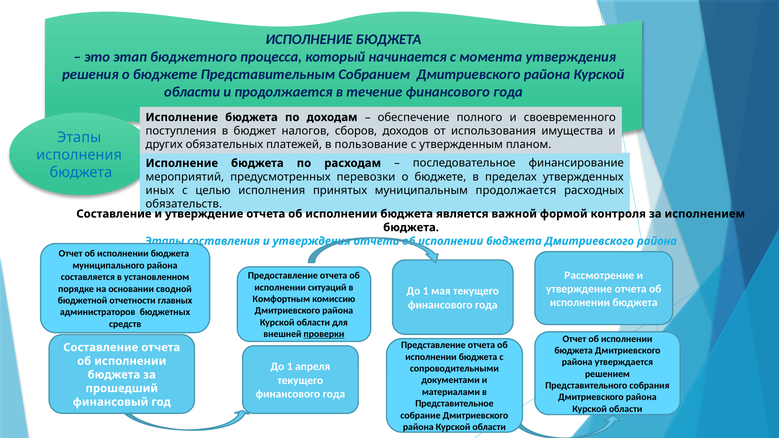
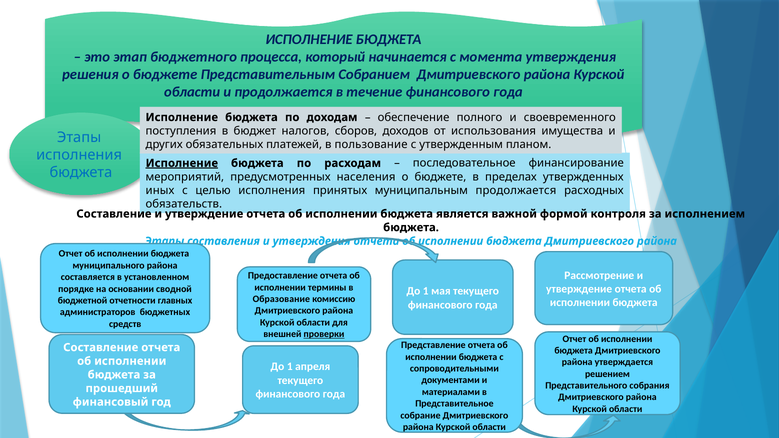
Исполнение at (182, 163) underline: none -> present
перевозки: перевозки -> населения
ситуаций: ситуаций -> термины
Комфортным: Комфортным -> Образование
